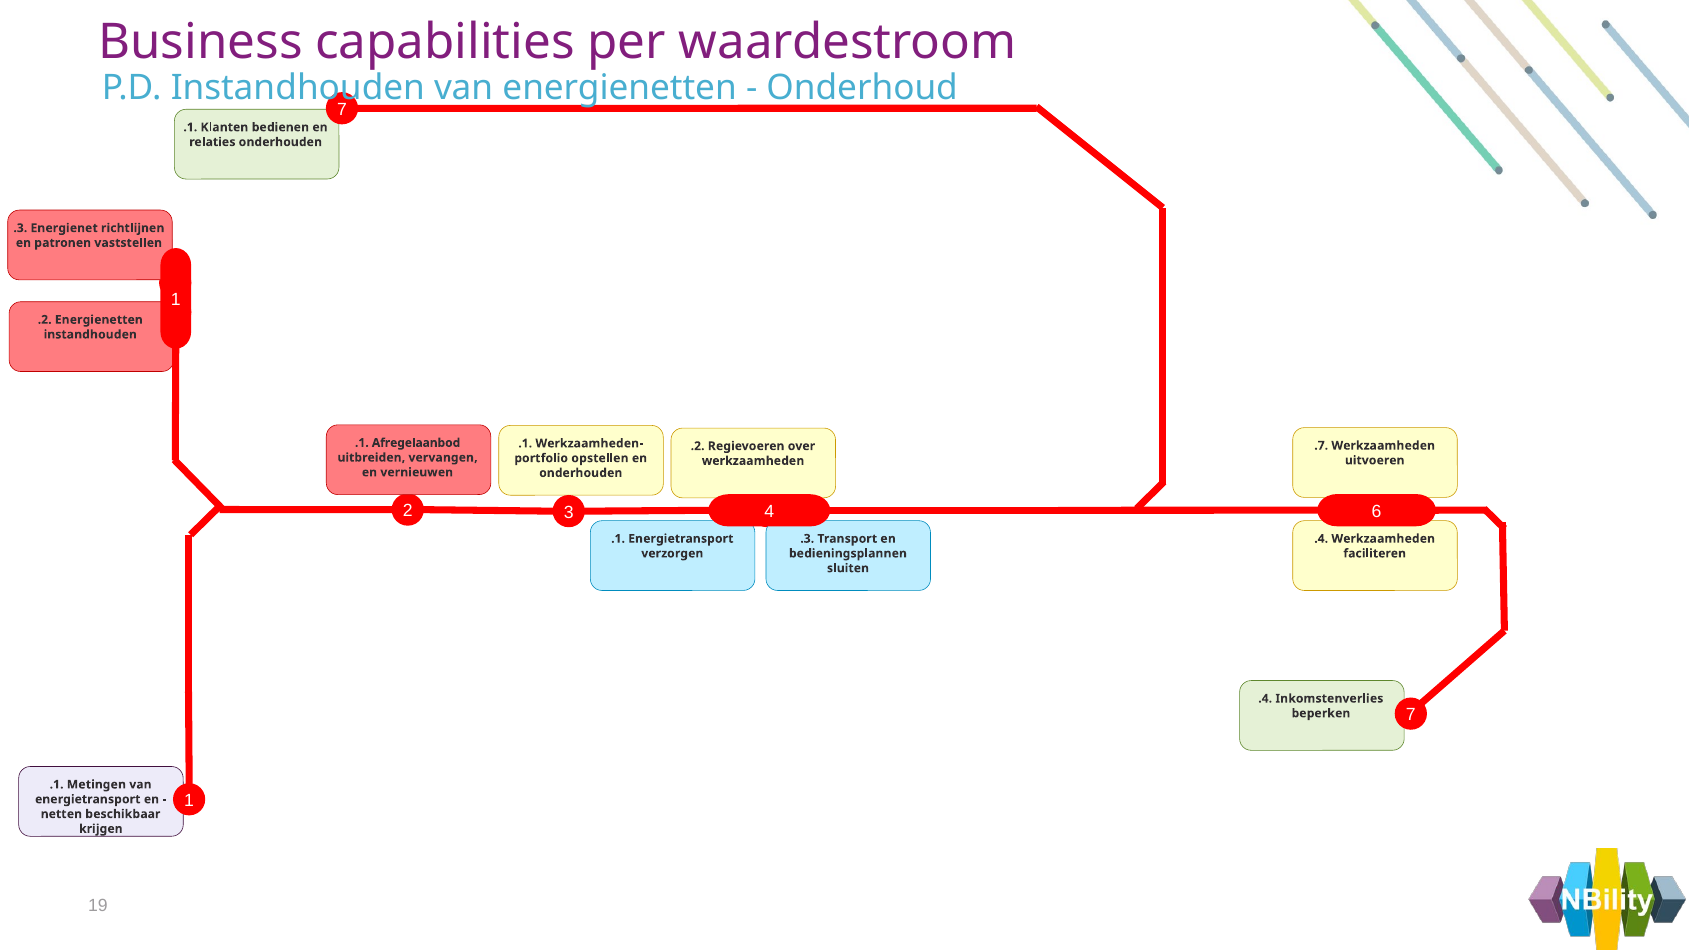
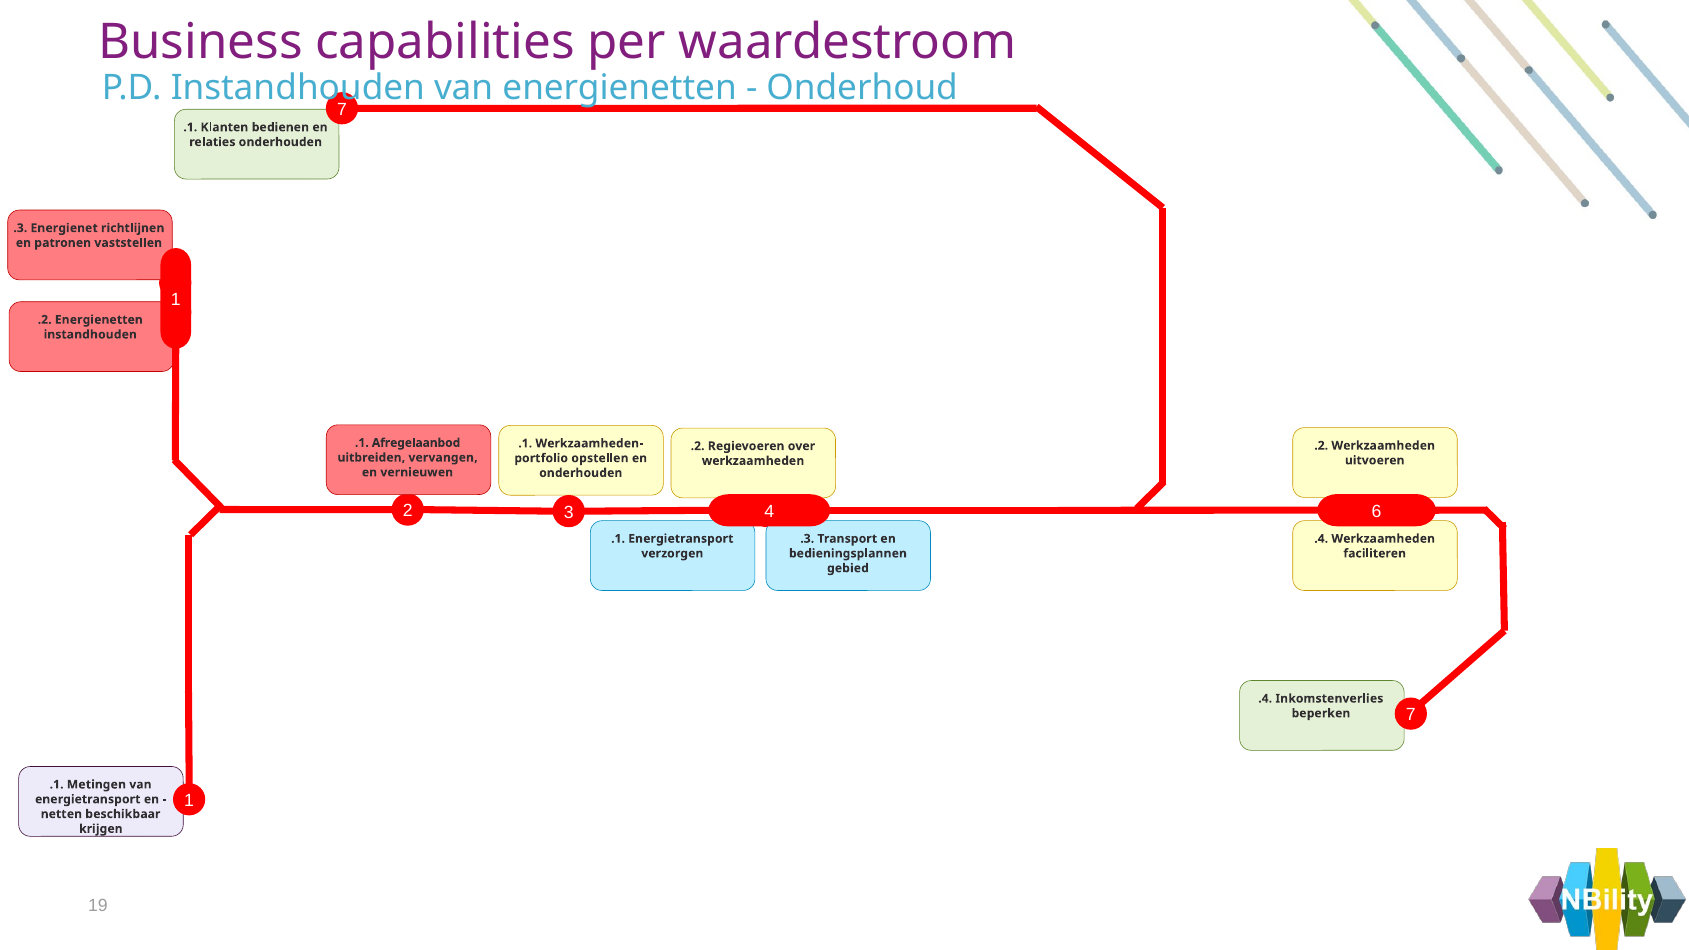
.7 at (1321, 446): .7 -> .2
sluiten: sluiten -> gebied
